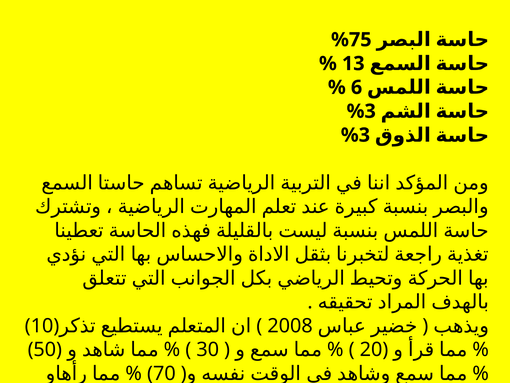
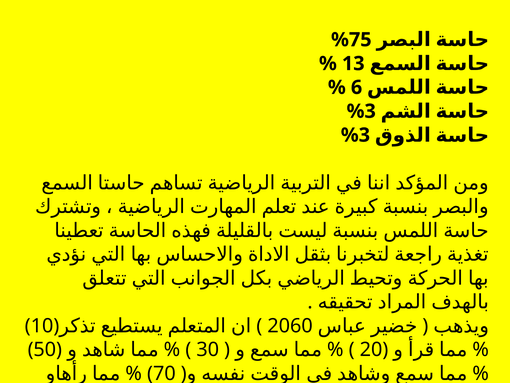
2008: 2008 -> 2060
